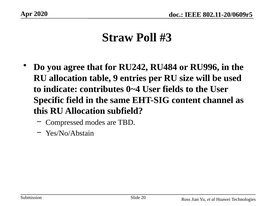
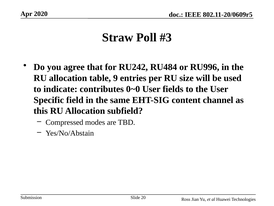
0~4: 0~4 -> 0~0
